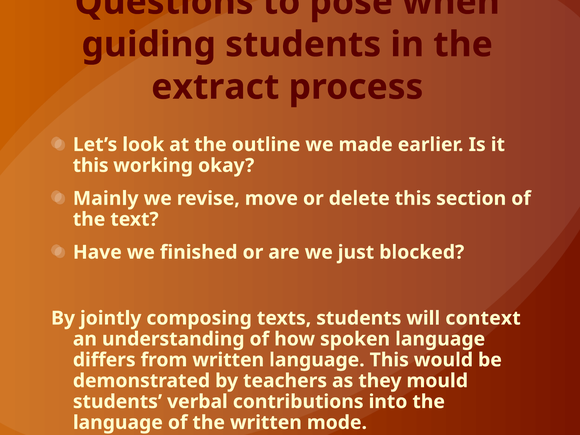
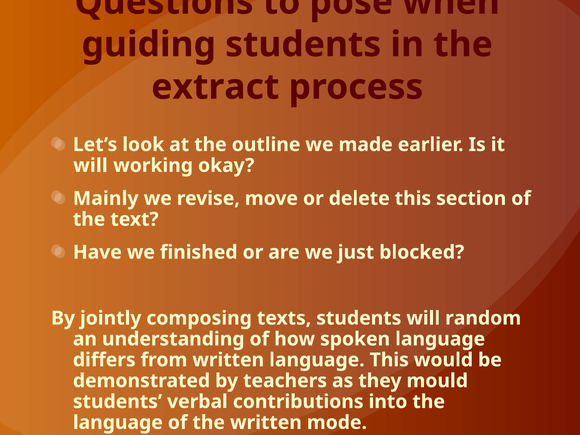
this at (91, 166): this -> will
context: context -> random
